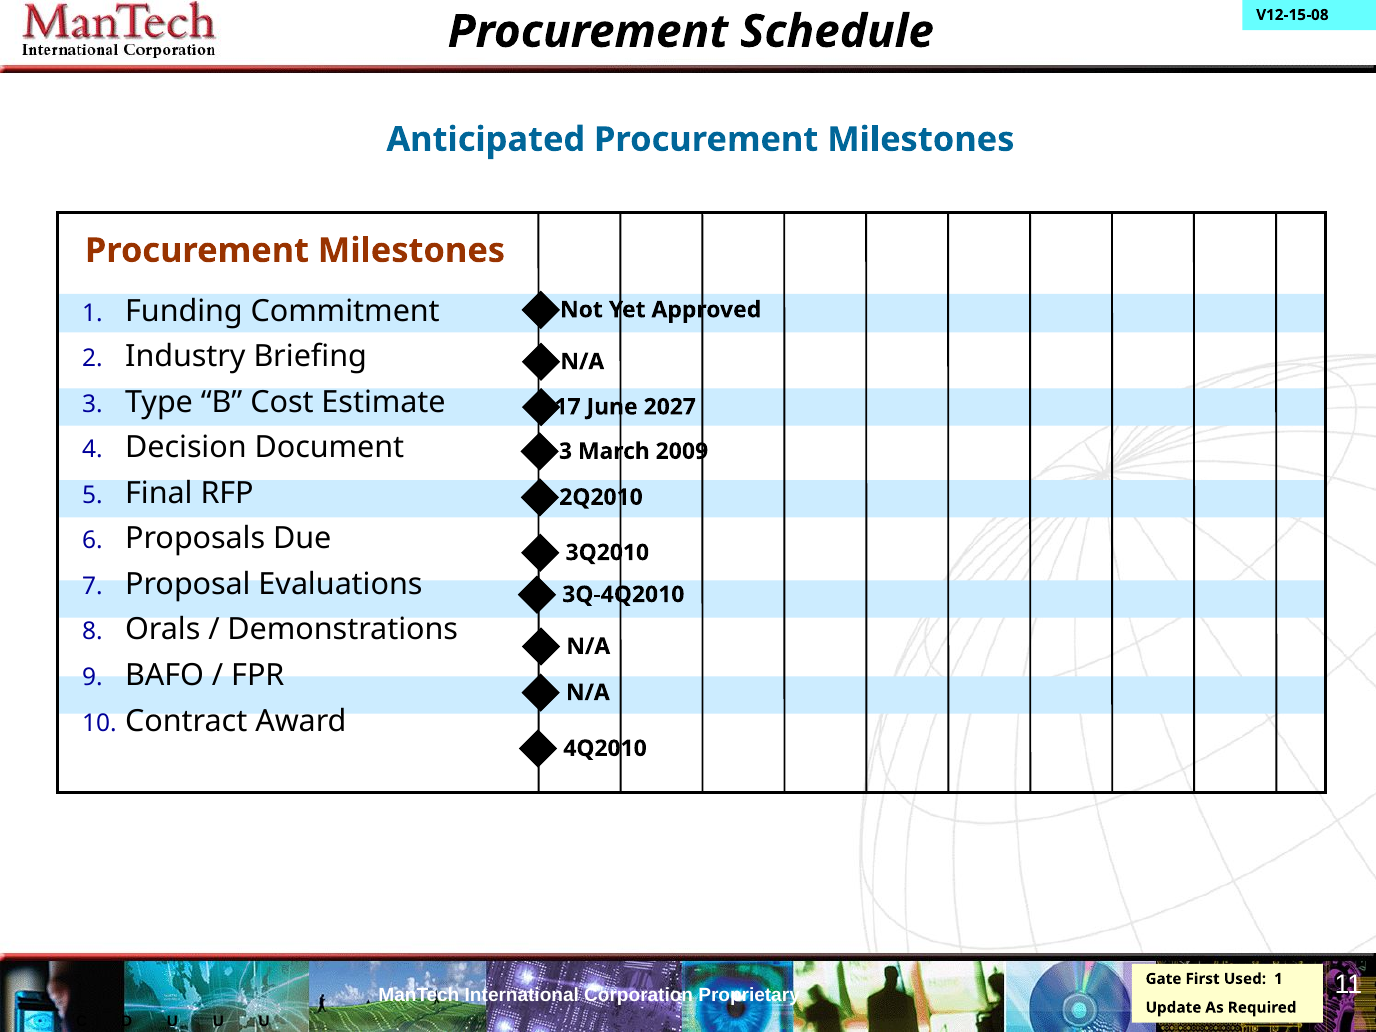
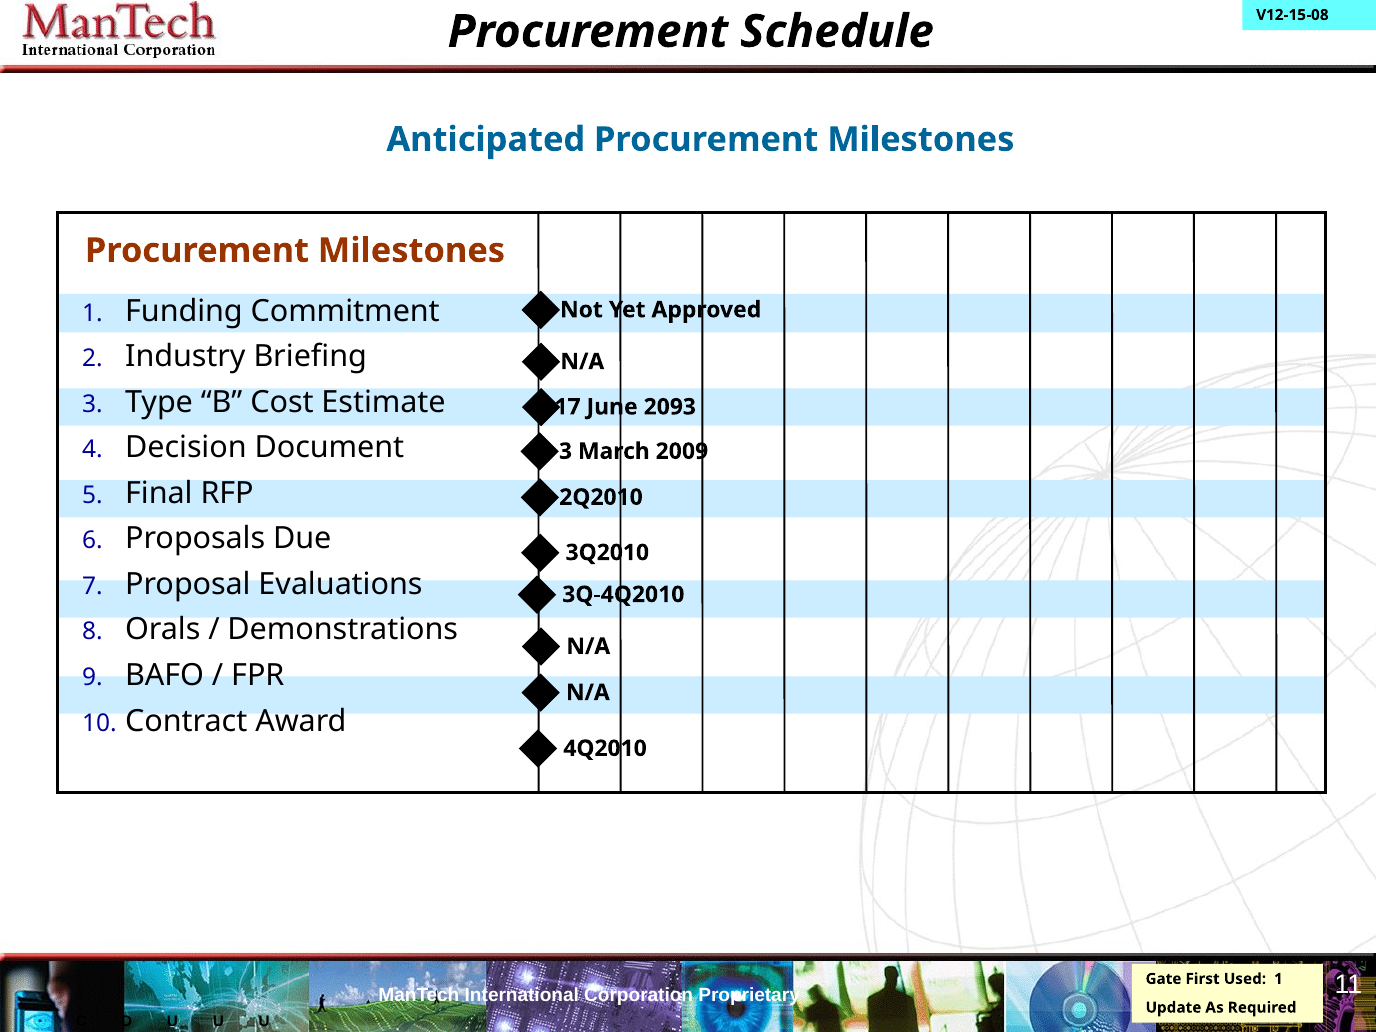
2027: 2027 -> 2093
